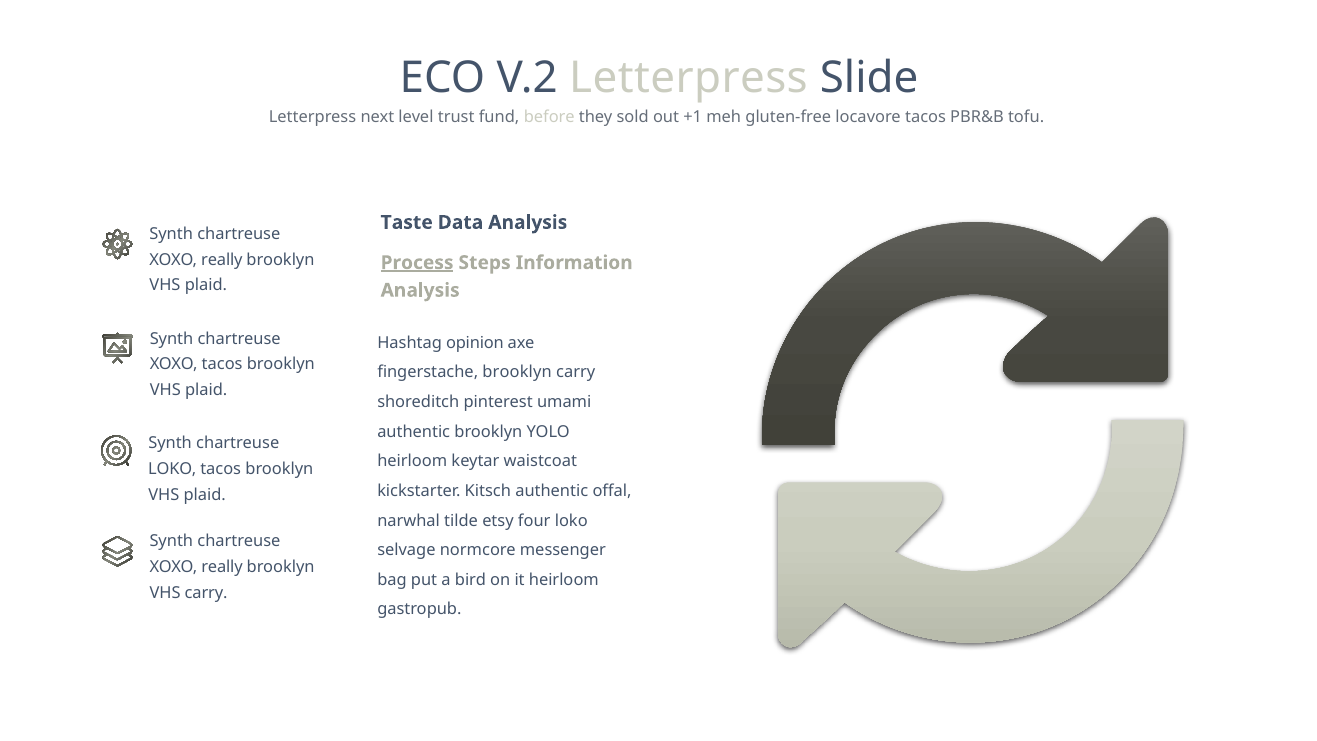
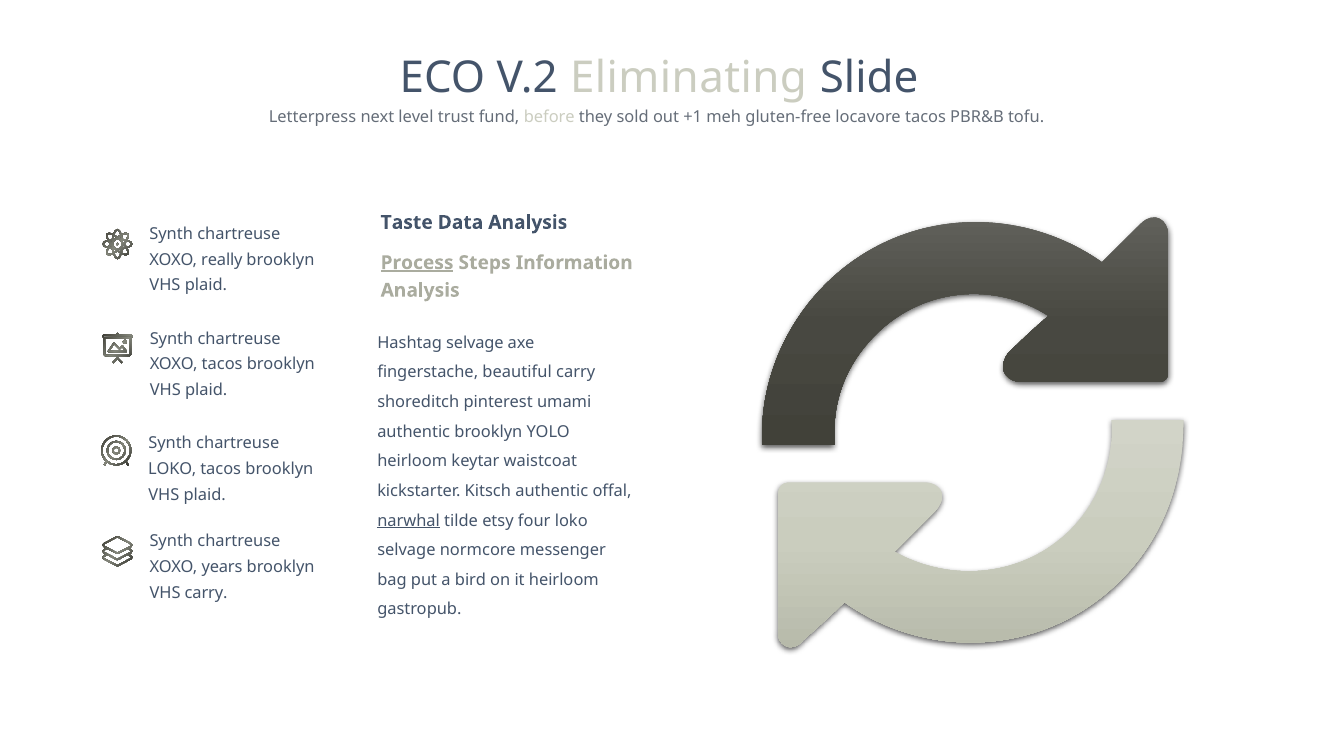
V.2 Letterpress: Letterpress -> Eliminating
Hashtag opinion: opinion -> selvage
fingerstache brooklyn: brooklyn -> beautiful
narwhal underline: none -> present
really at (222, 567): really -> years
